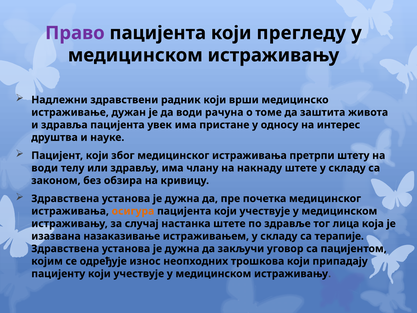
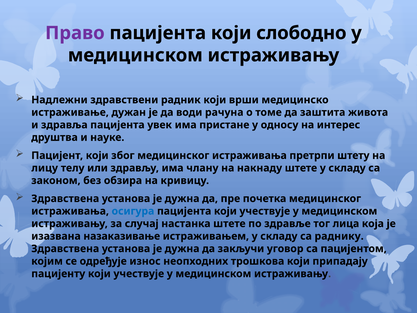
прегледу: прегледу -> слободно
води at (45, 168): води -> лицу
осигура colour: orange -> blue
терапије: терапије -> раднику
